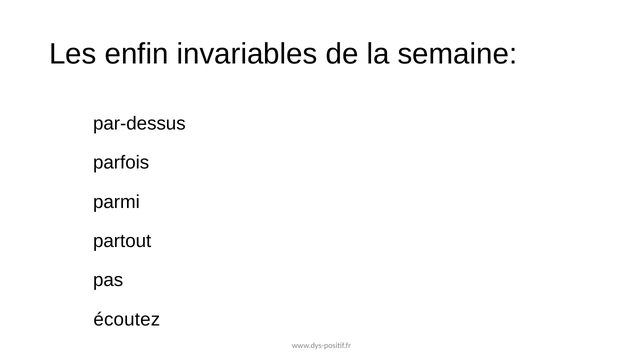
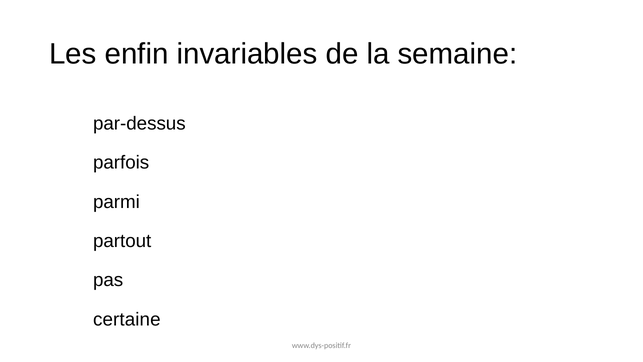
écoutez: écoutez -> certaine
